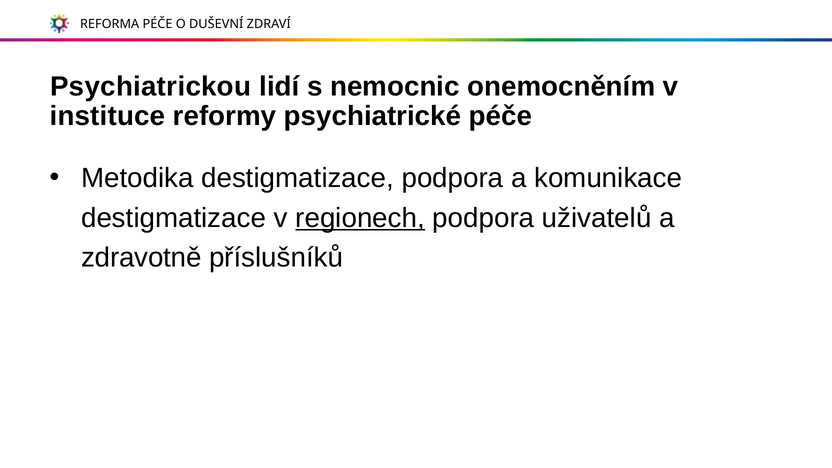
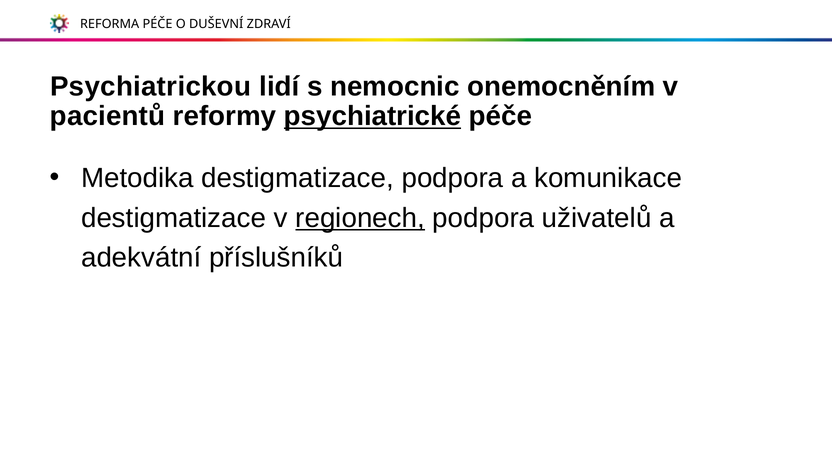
instituce: instituce -> pacientů
psychiatrické underline: none -> present
zdravotně: zdravotně -> adekvátní
